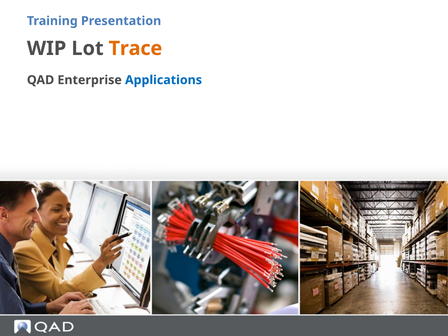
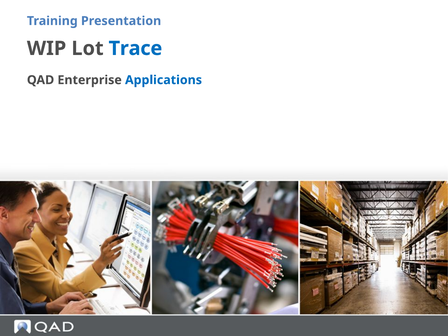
Trace colour: orange -> blue
